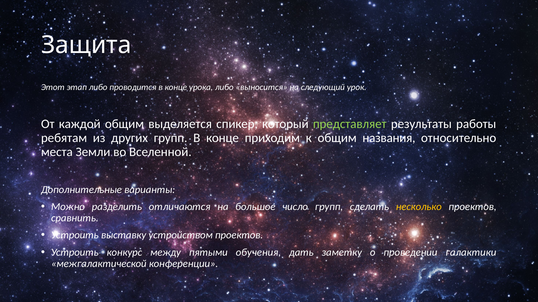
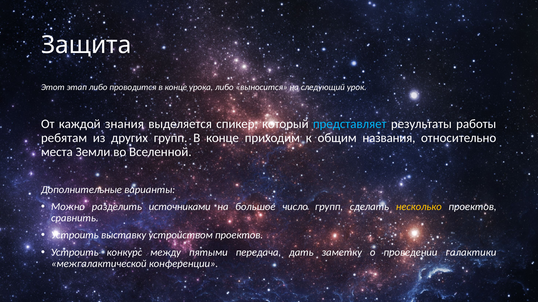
каждой общим: общим -> знания
представляет colour: light green -> light blue
отличаются: отличаются -> источниками
обучения: обучения -> передача
